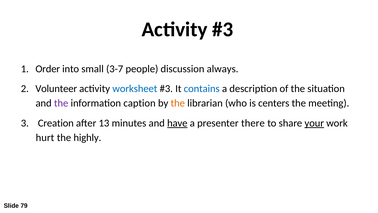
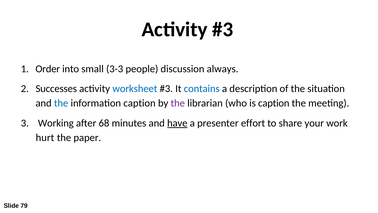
3-7: 3-7 -> 3-3
Volunteer: Volunteer -> Successes
the at (61, 103) colour: purple -> blue
the at (178, 103) colour: orange -> purple
is centers: centers -> caption
Creation: Creation -> Working
13: 13 -> 68
there: there -> effort
your underline: present -> none
highly: highly -> paper
